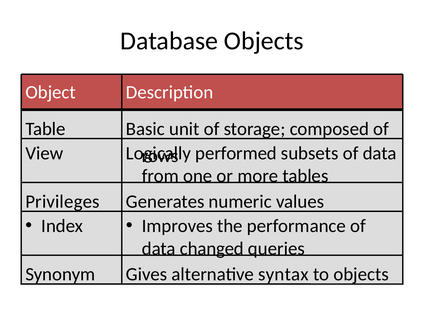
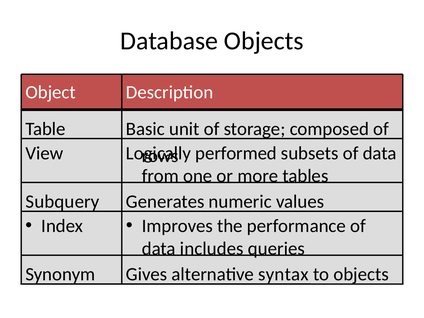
Privileges: Privileges -> Subquery
changed: changed -> includes
